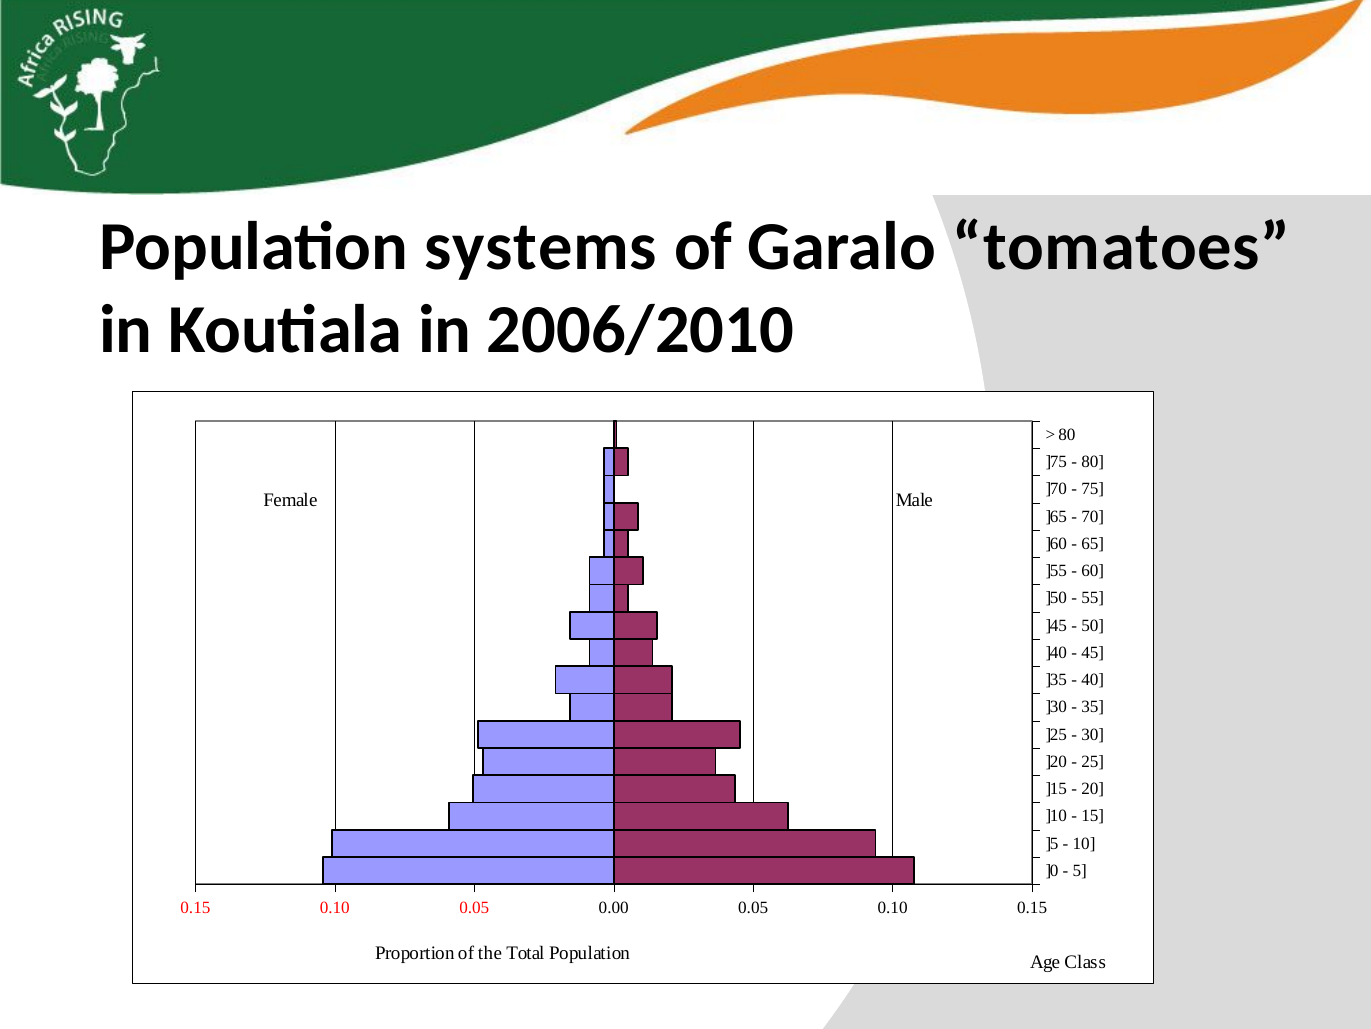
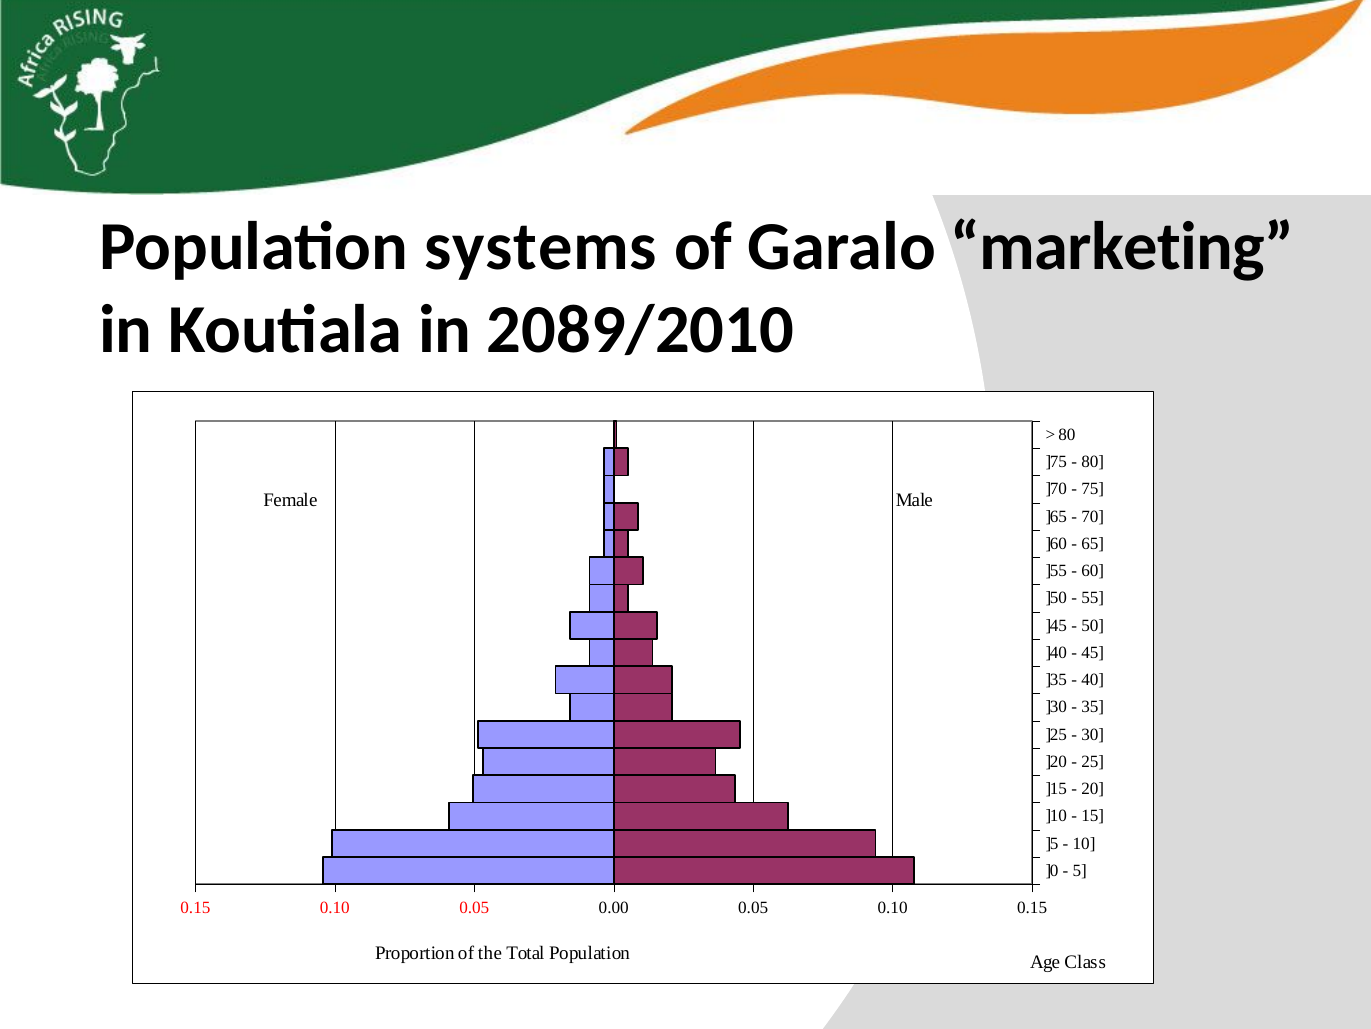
tomatoes: tomatoes -> marketing
2006/2010: 2006/2010 -> 2089/2010
